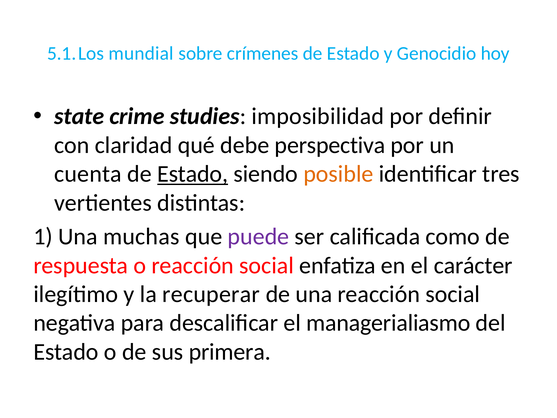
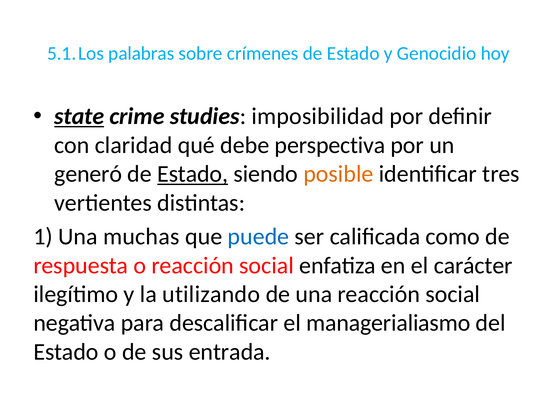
mundial: mundial -> palabras
state underline: none -> present
cuenta: cuenta -> generó
puede colour: purple -> blue
recuperar: recuperar -> utilizando
primera: primera -> entrada
